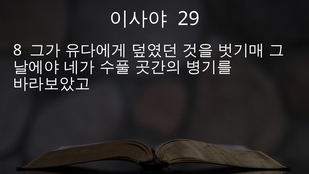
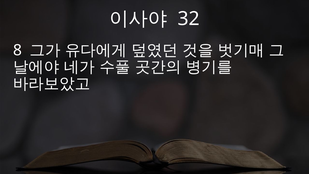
29: 29 -> 32
